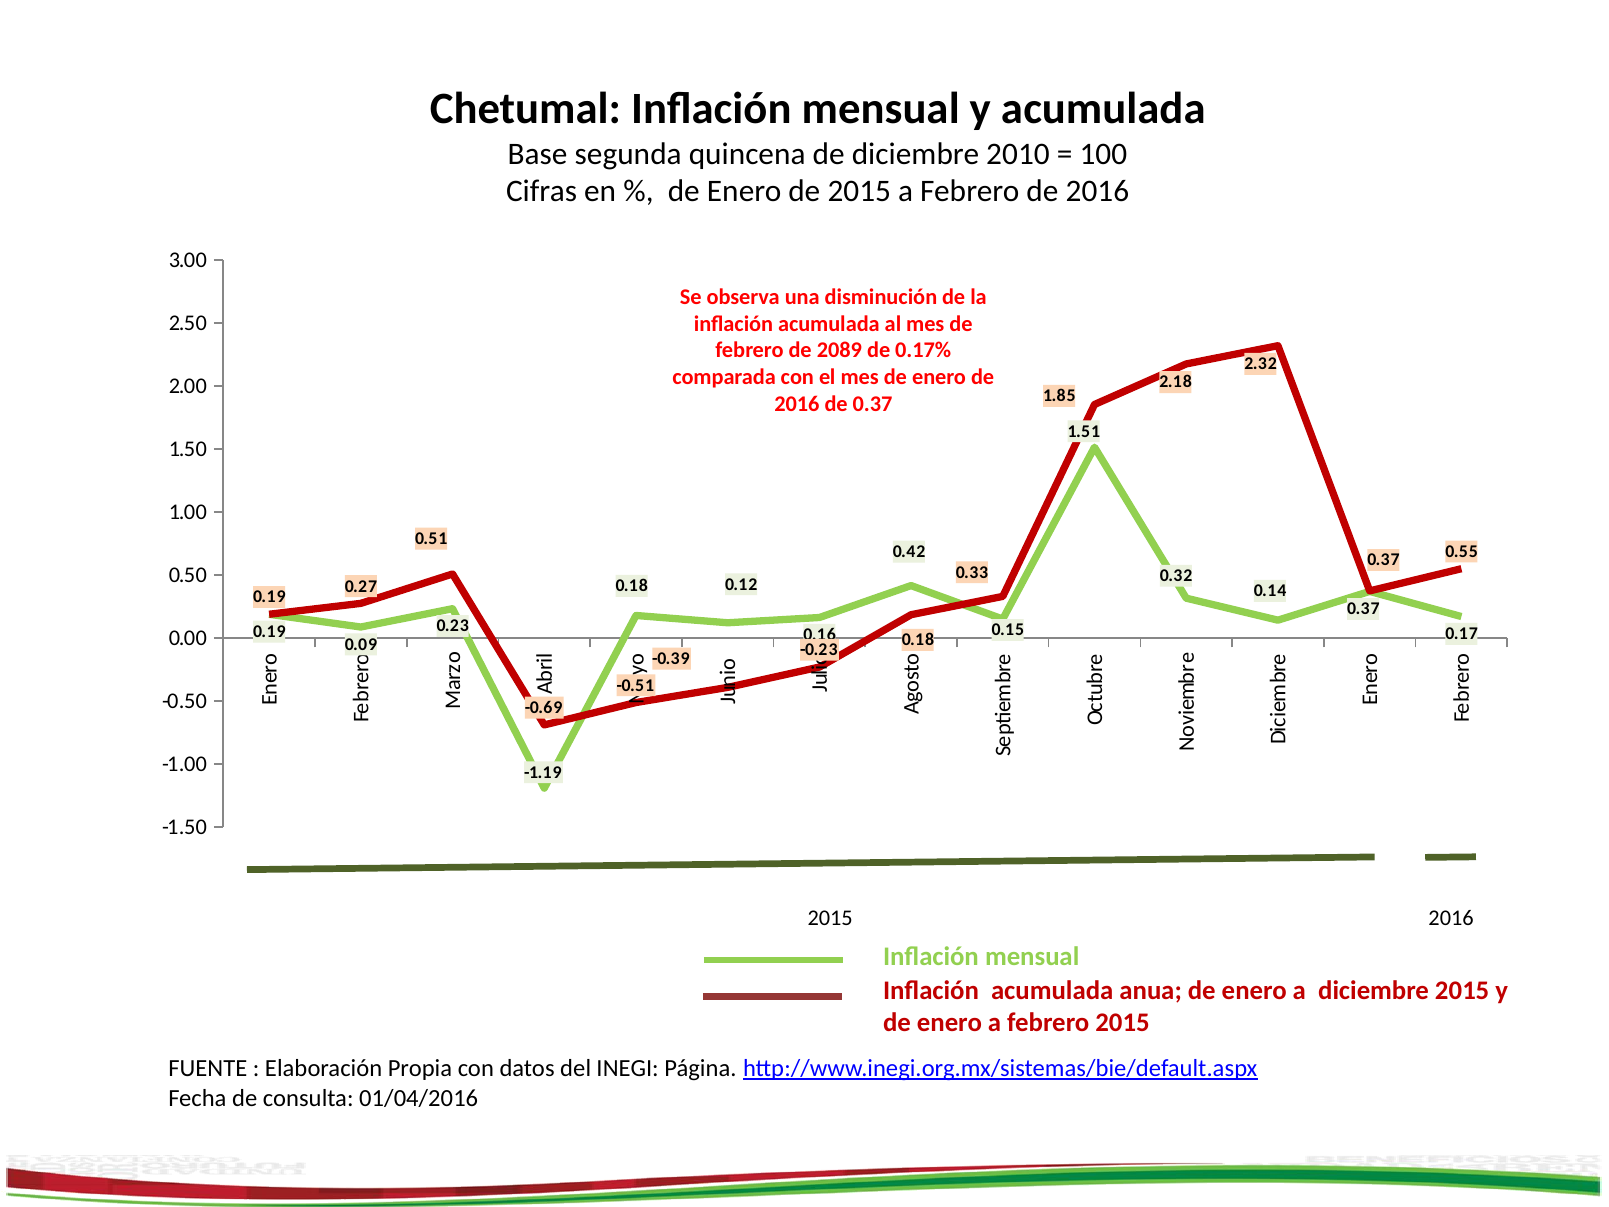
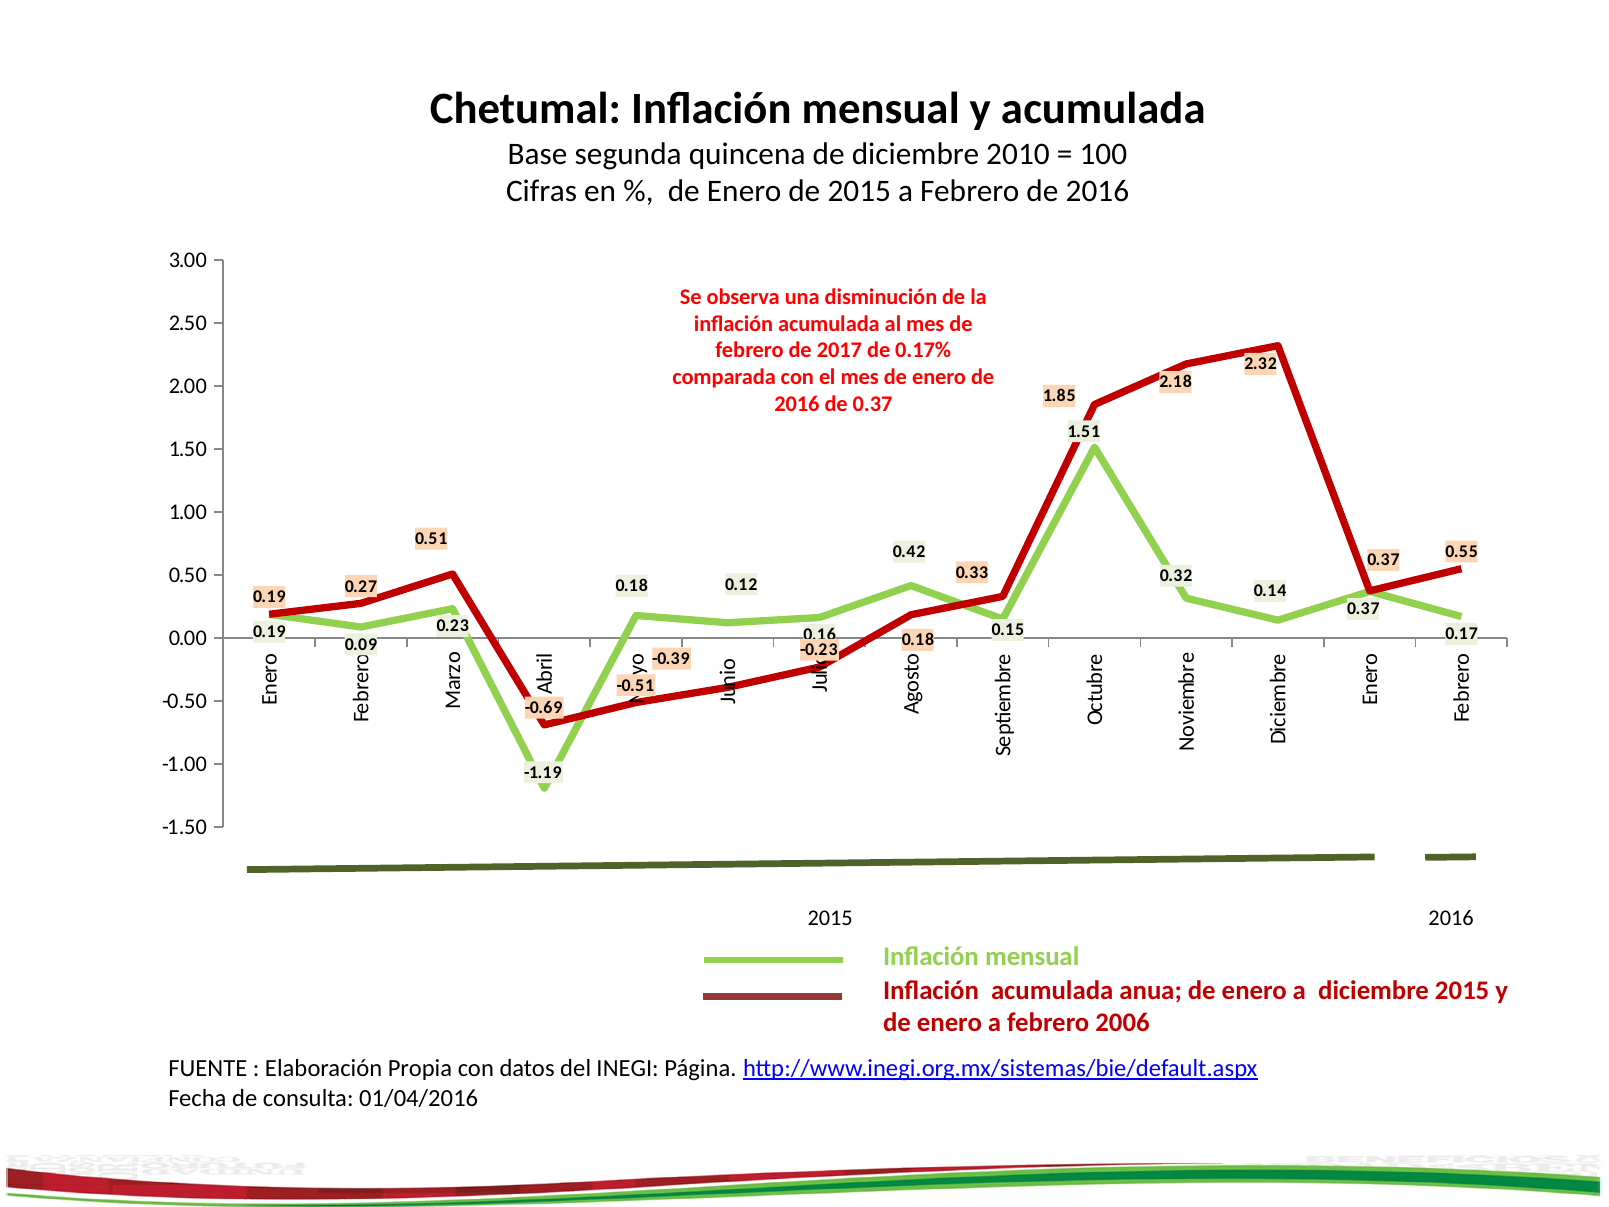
2089: 2089 -> 2017
febrero 2015: 2015 -> 2006
